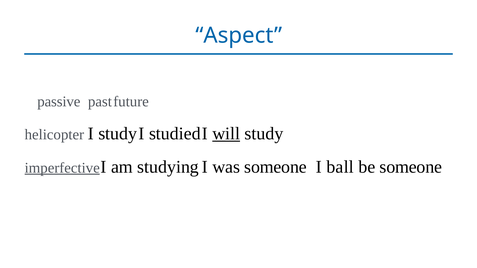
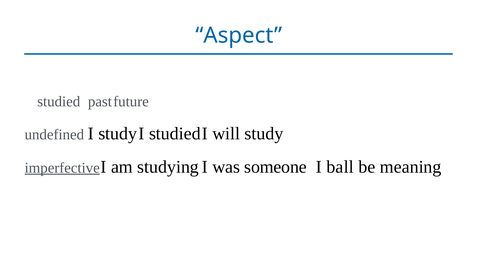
passive: passive -> studied
helicopter: helicopter -> undefined
will underline: present -> none
be someone: someone -> meaning
